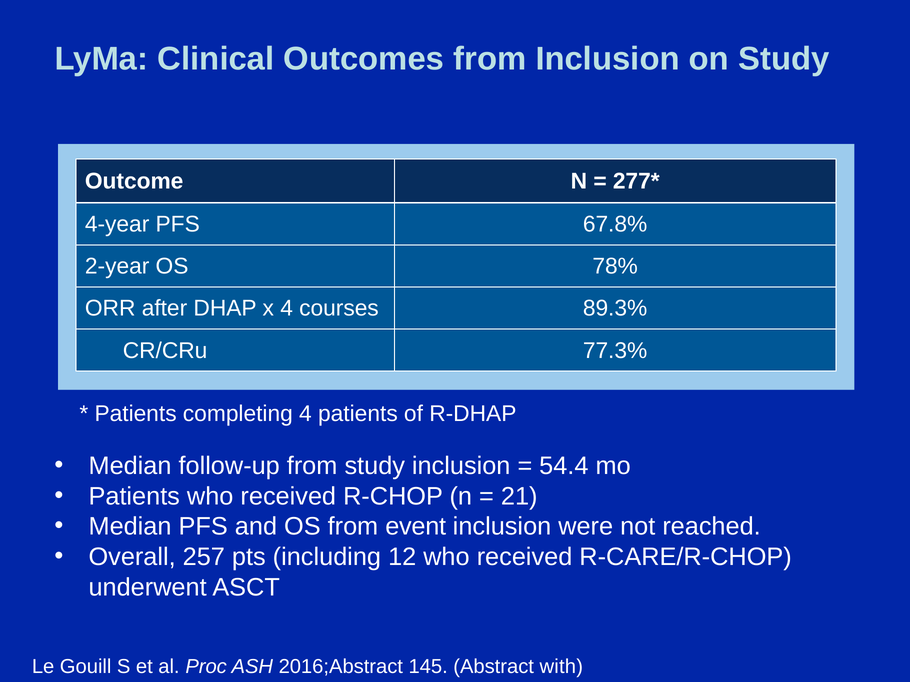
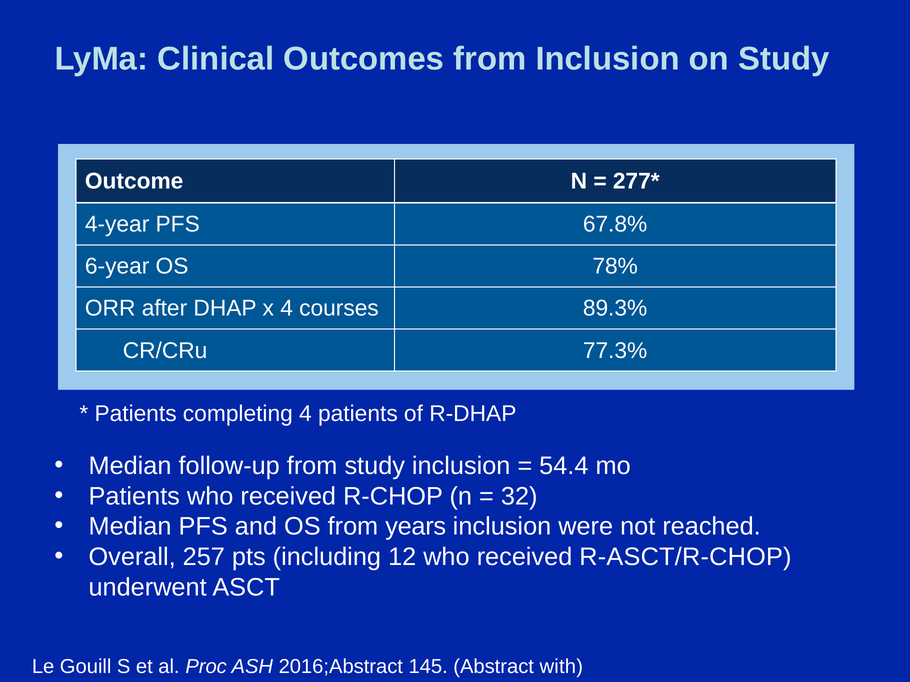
2-year: 2-year -> 6-year
21: 21 -> 32
event: event -> years
R-CARE/R-CHOP: R-CARE/R-CHOP -> R-ASCT/R-CHOP
